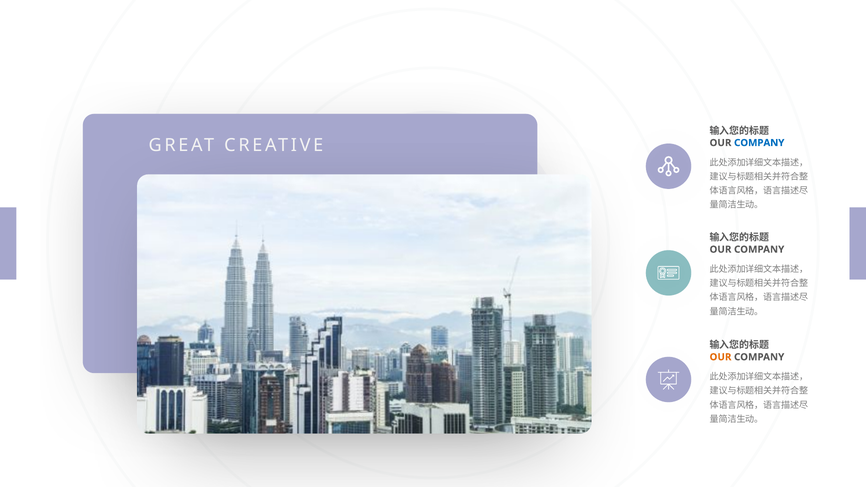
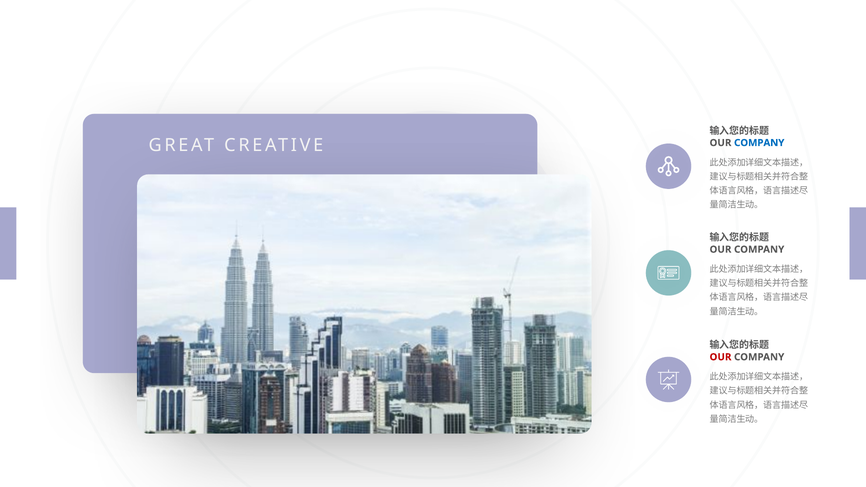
OUR at (720, 357) colour: orange -> red
